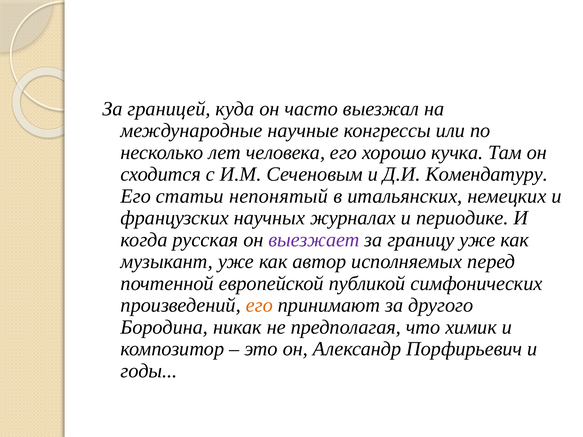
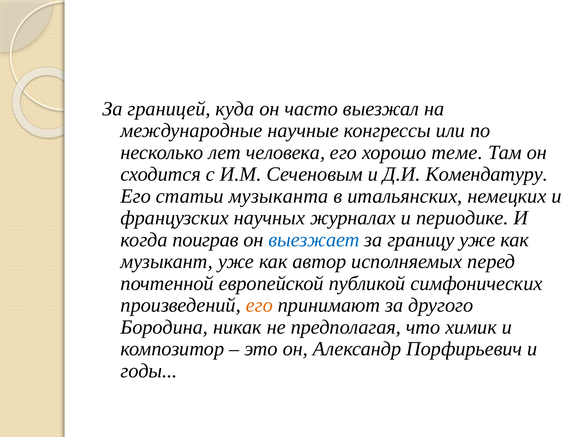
кучка: кучка -> теме
непонятый: непонятый -> музыканта
русская: русская -> поиграв
выезжает colour: purple -> blue
